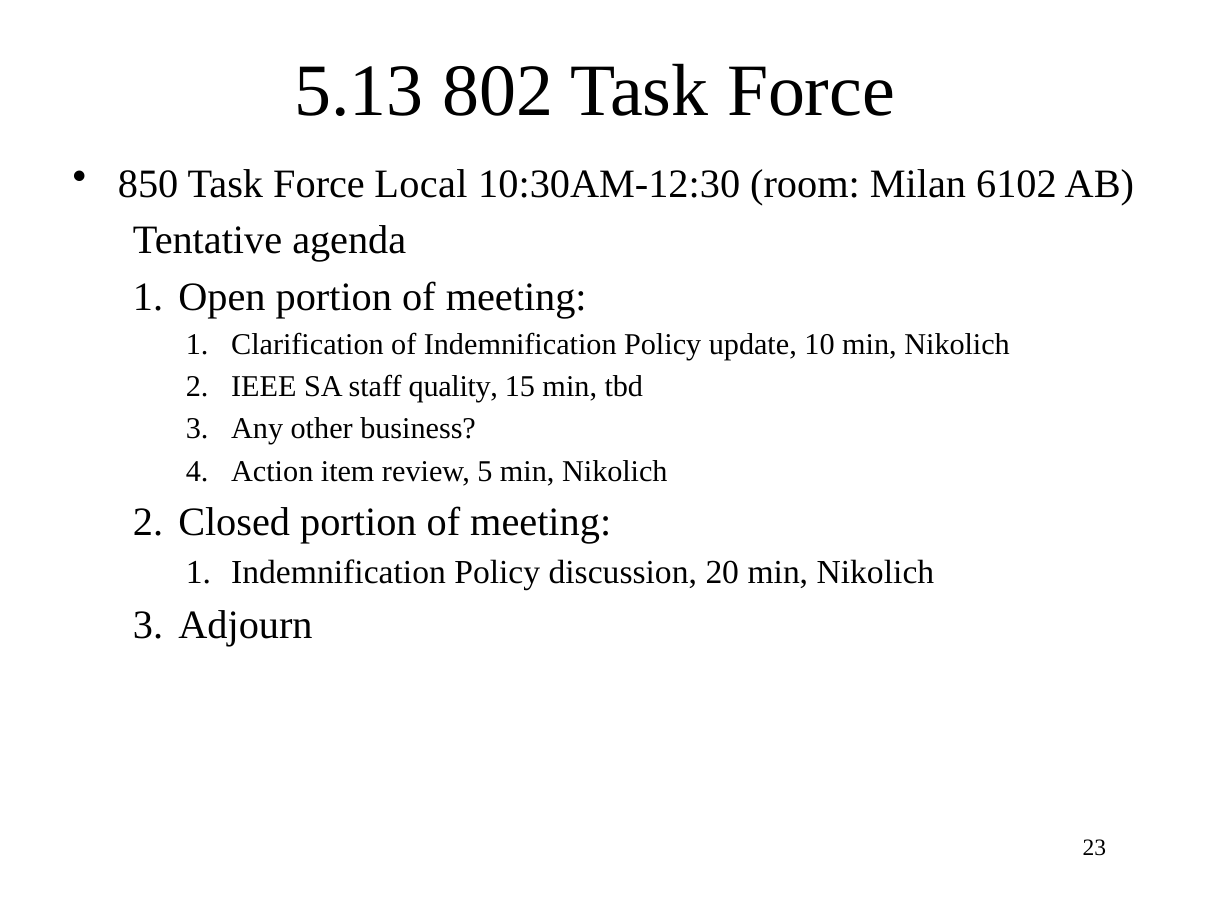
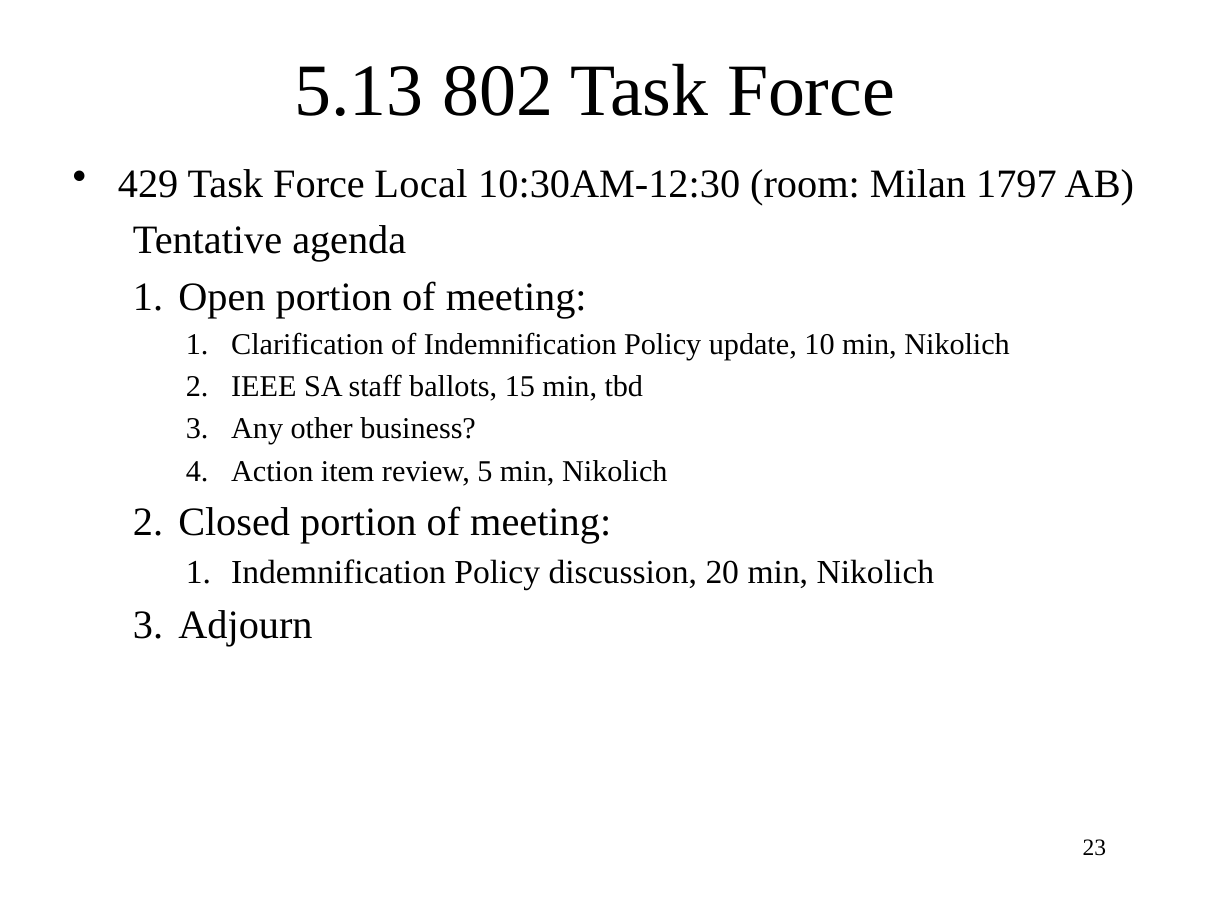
850: 850 -> 429
6102: 6102 -> 1797
quality: quality -> ballots
